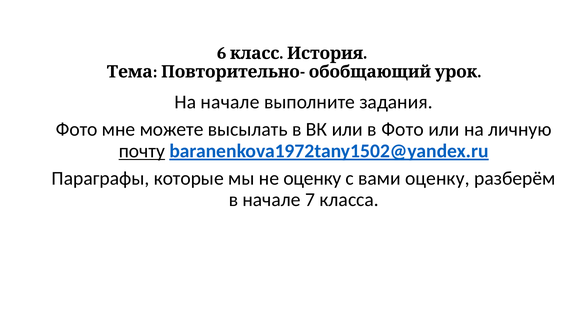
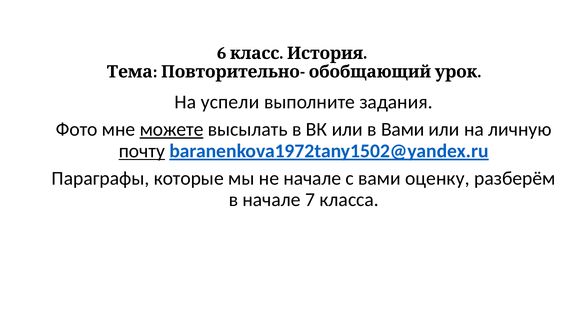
На начале: начале -> успели
можете underline: none -> present
в Фото: Фото -> Вами
не оценку: оценку -> начале
